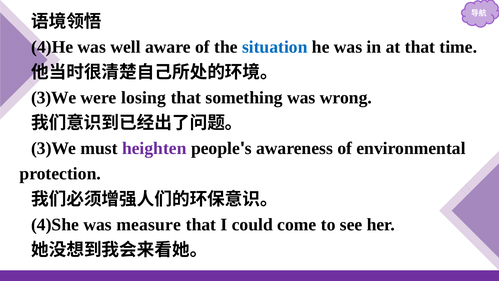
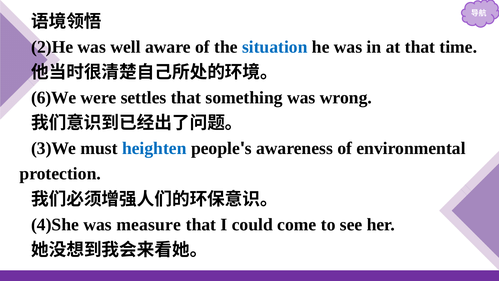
4)He: 4)He -> 2)He
3)We at (54, 98): 3)We -> 6)We
losing: losing -> settles
heighten colour: purple -> blue
